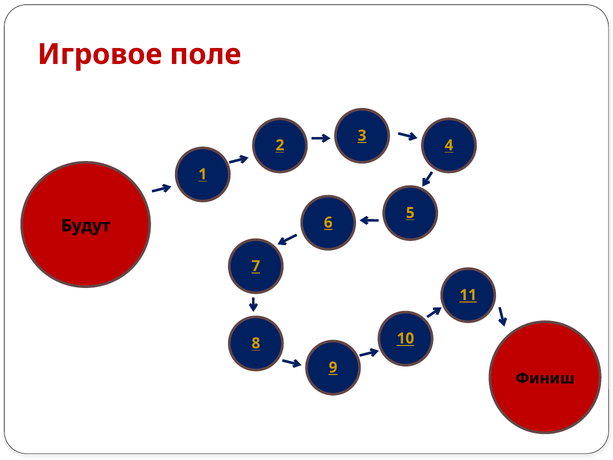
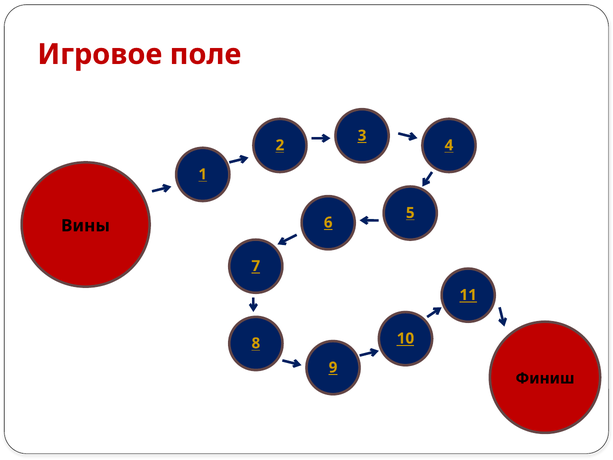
Будут: Будут -> Вины
